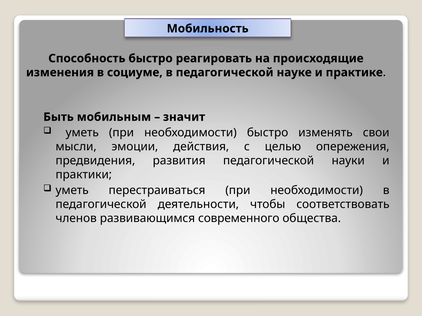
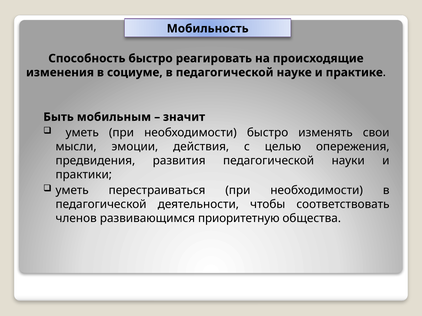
современного: современного -> приоритетную
